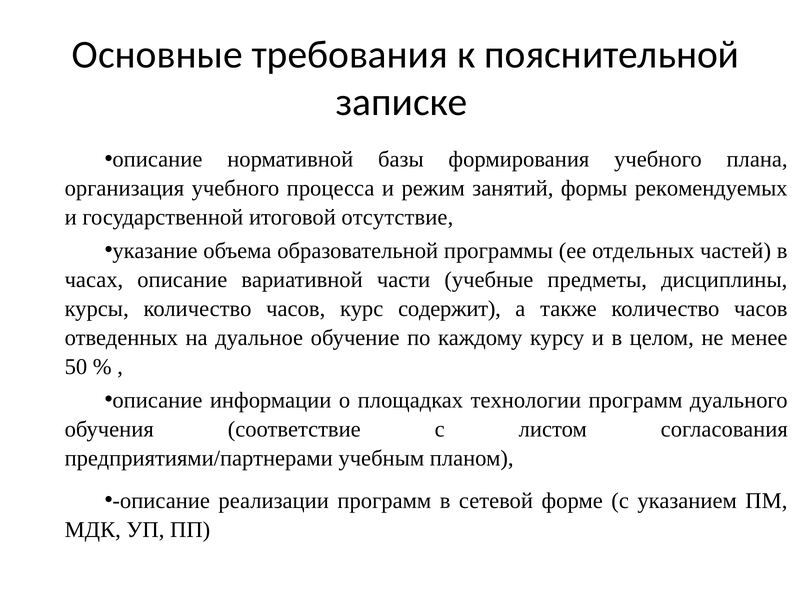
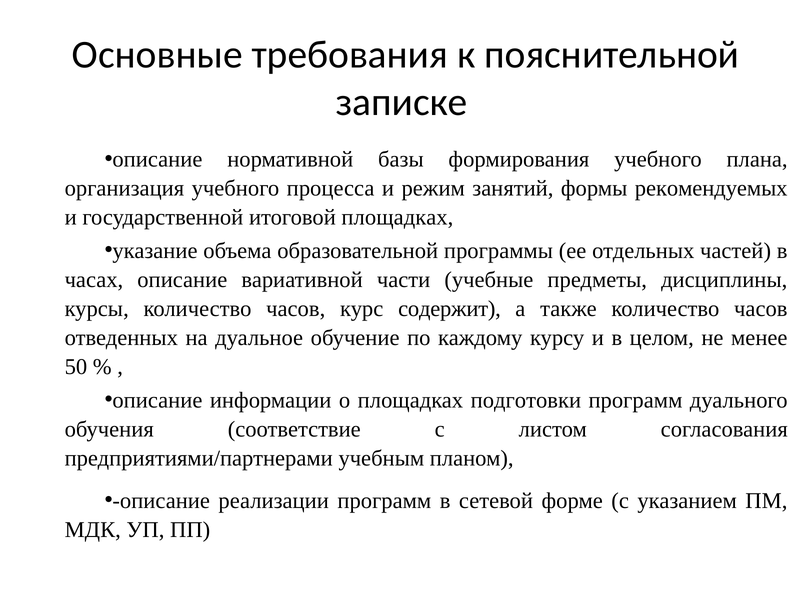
итоговой отсутствие: отсутствие -> площадках
технологии: технологии -> подготовки
